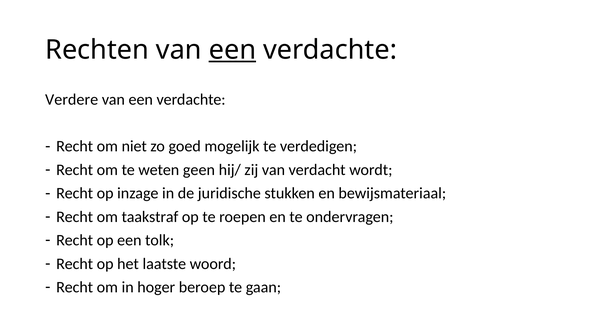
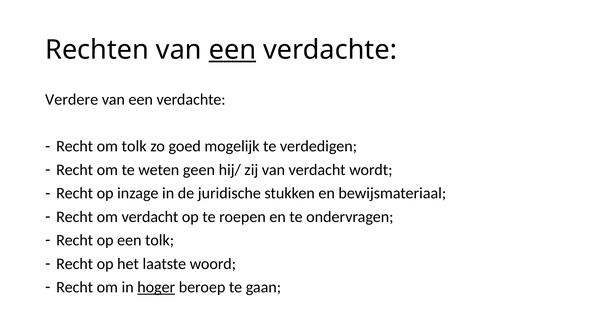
om niet: niet -> tolk
om taakstraf: taakstraf -> verdacht
hoger underline: none -> present
